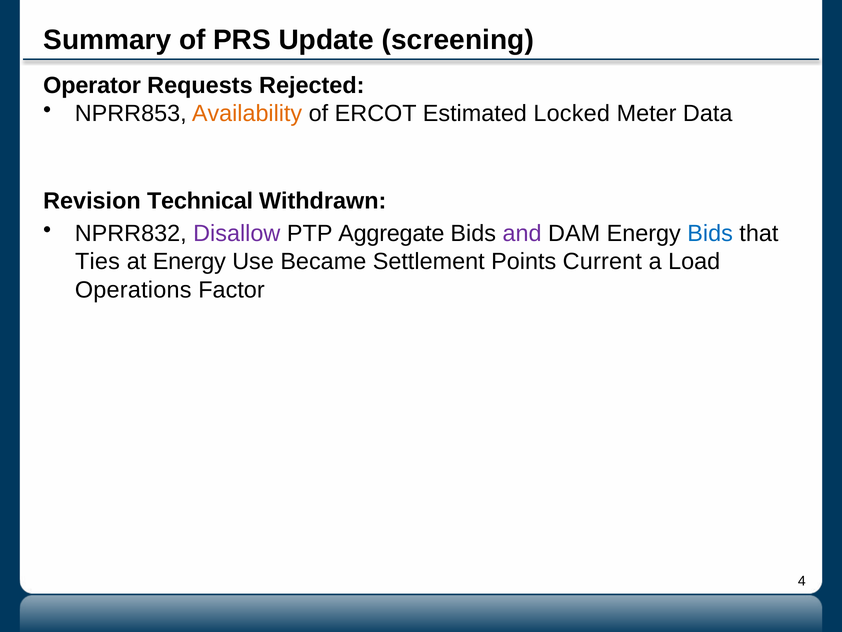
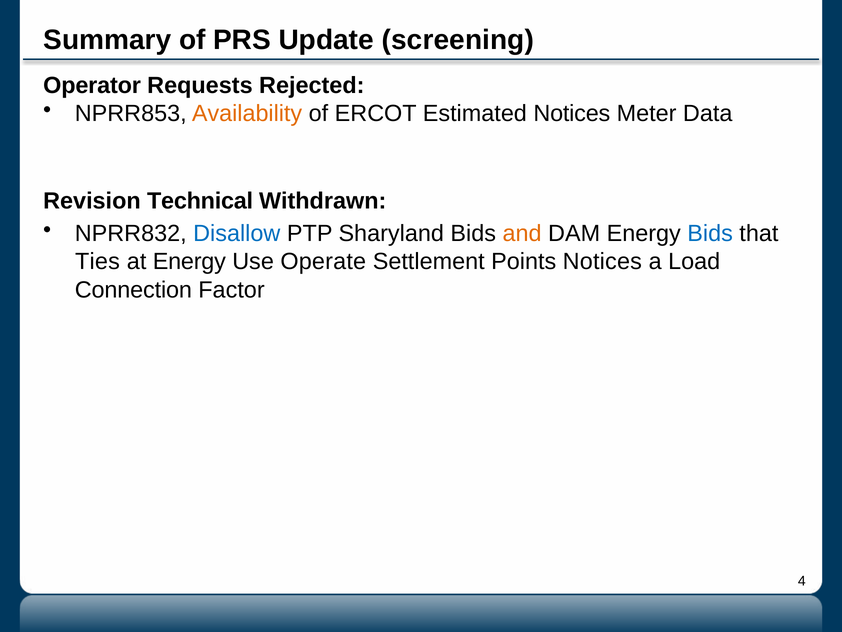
Estimated Locked: Locked -> Notices
Disallow colour: purple -> blue
Aggregate: Aggregate -> Sharyland
and colour: purple -> orange
Became: Became -> Operate
Points Current: Current -> Notices
Operations: Operations -> Connection
